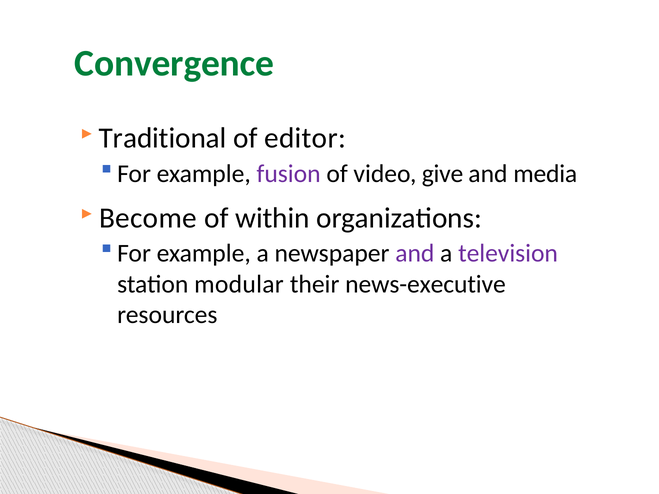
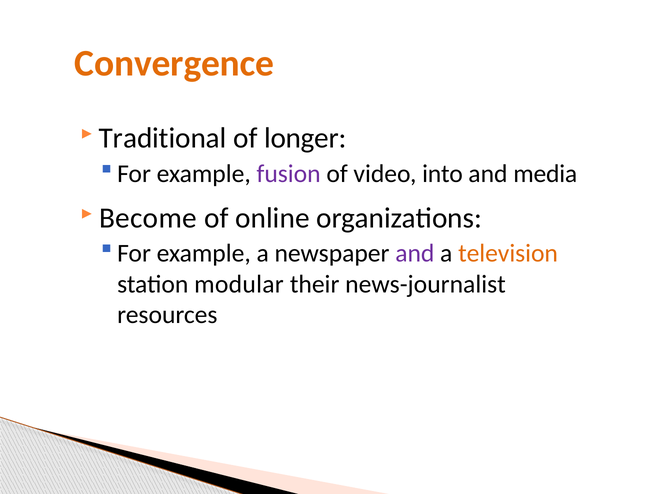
Convergence colour: green -> orange
editor: editor -> longer
give: give -> into
within: within -> online
television colour: purple -> orange
news-executive: news-executive -> news-journalist
